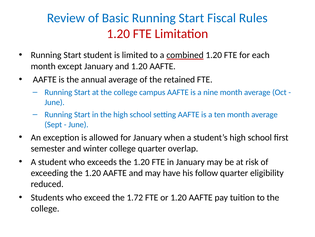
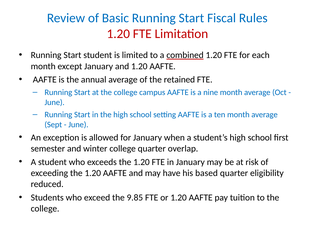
follow: follow -> based
1.72: 1.72 -> 9.85
